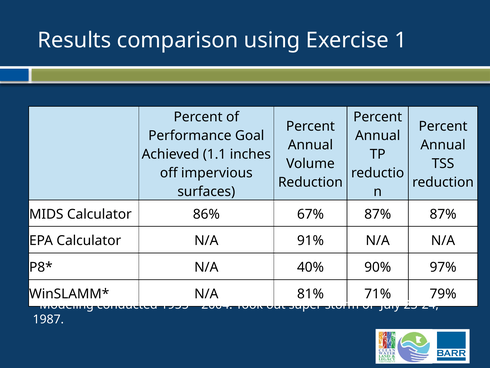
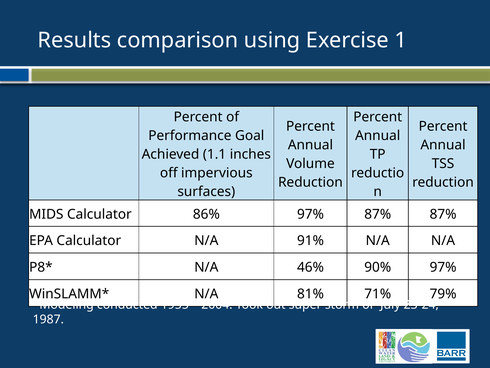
86% 67%: 67% -> 97%
40%: 40% -> 46%
